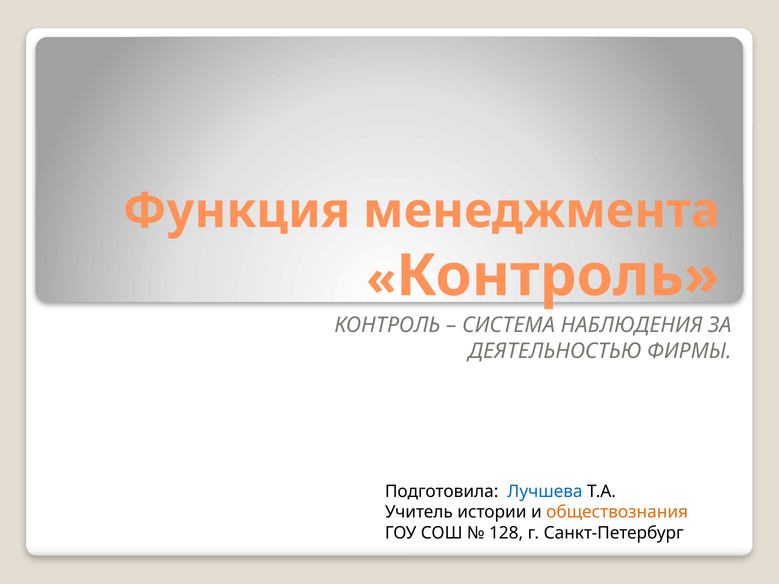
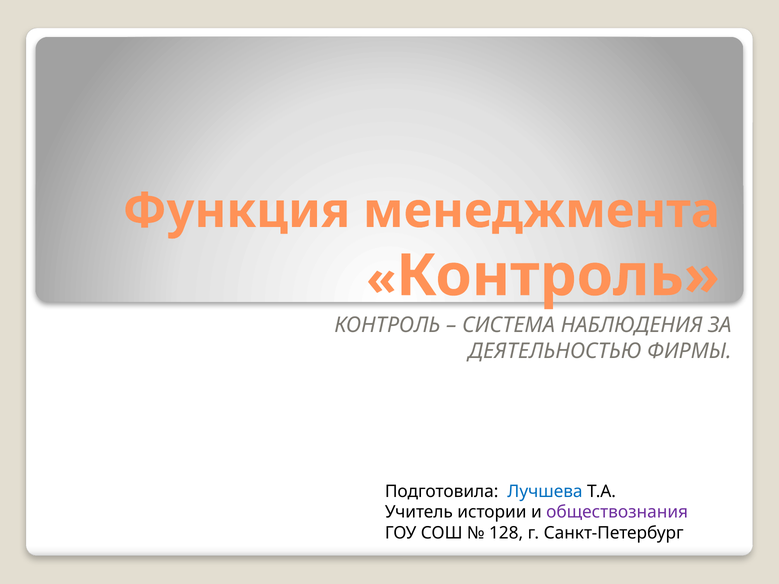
обществознания colour: orange -> purple
